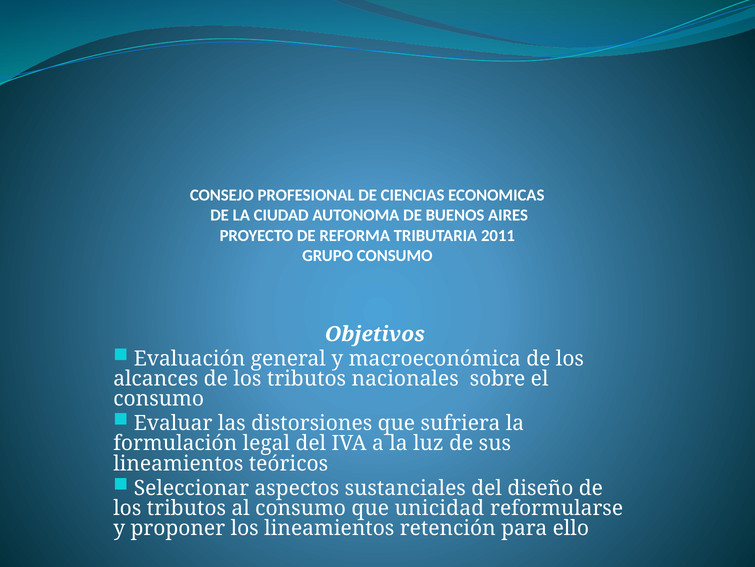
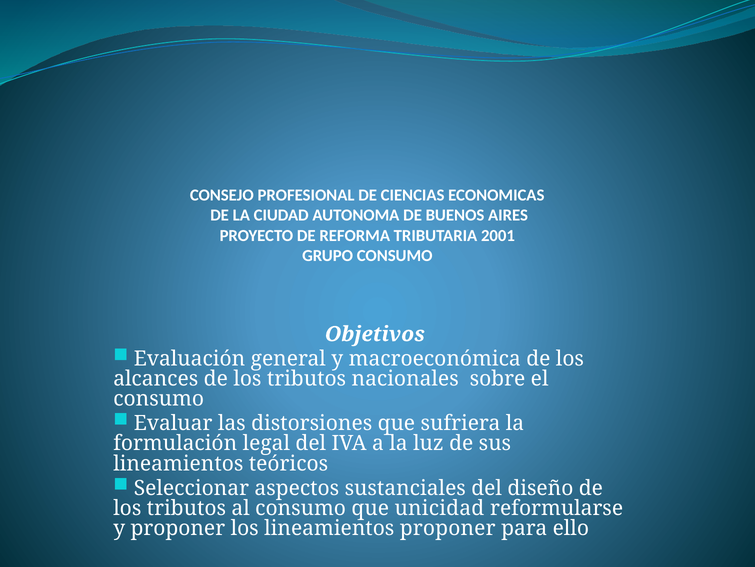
2011: 2011 -> 2001
lineamientos retención: retención -> proponer
